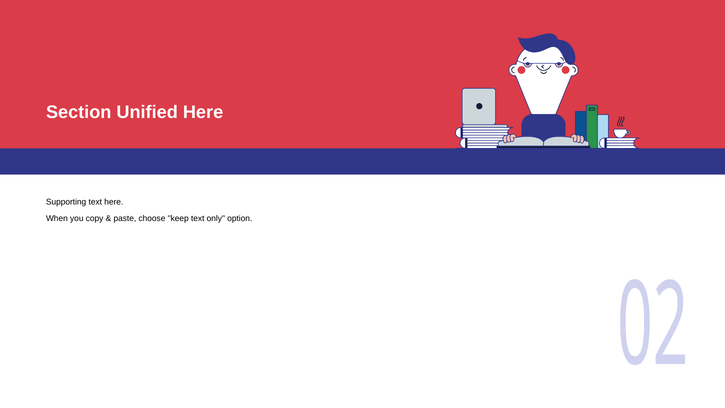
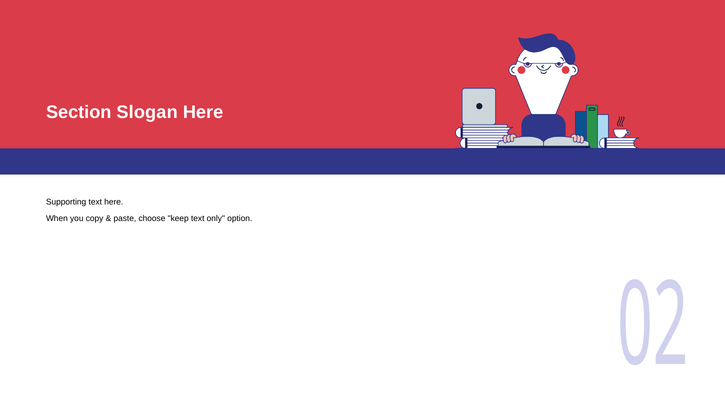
Unified: Unified -> Slogan
